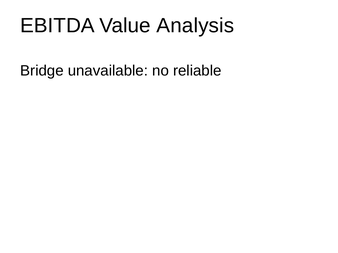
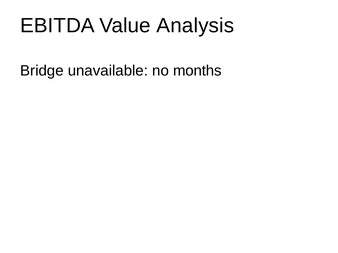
reliable: reliable -> months
